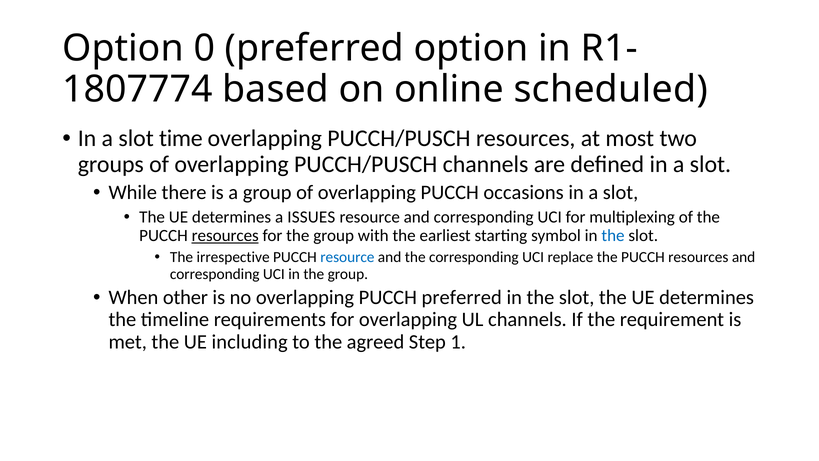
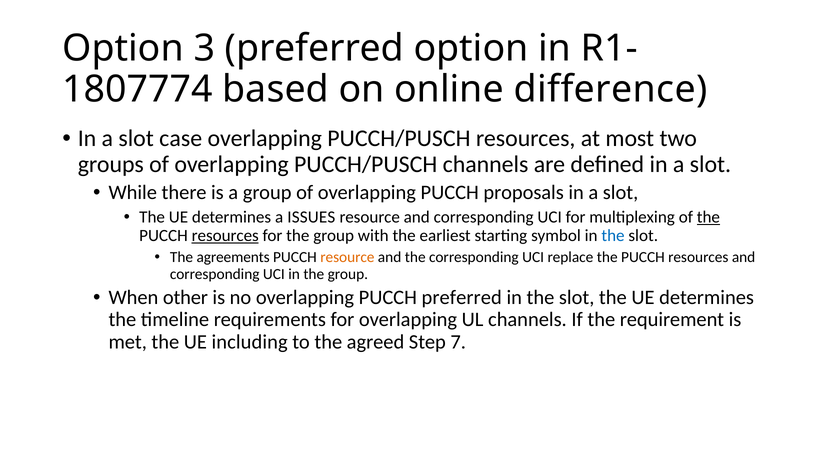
0: 0 -> 3
scheduled: scheduled -> difference
time: time -> case
occasions: occasions -> proposals
the at (708, 217) underline: none -> present
irrespective: irrespective -> agreements
resource at (347, 257) colour: blue -> orange
1: 1 -> 7
